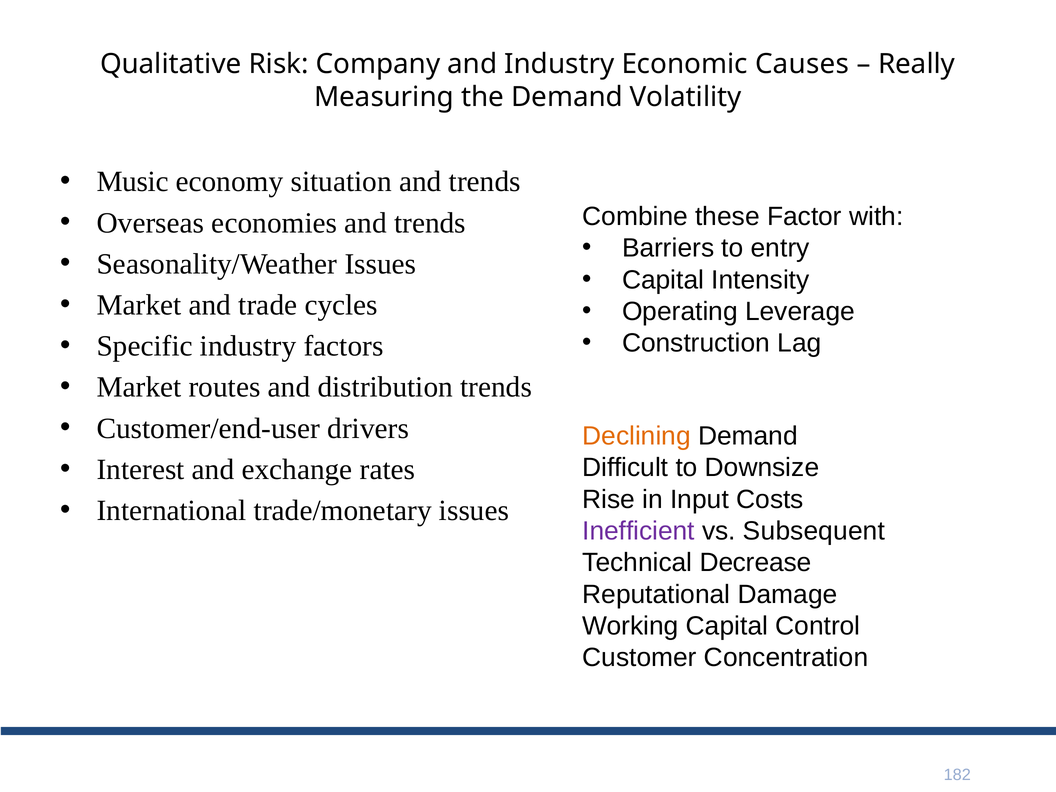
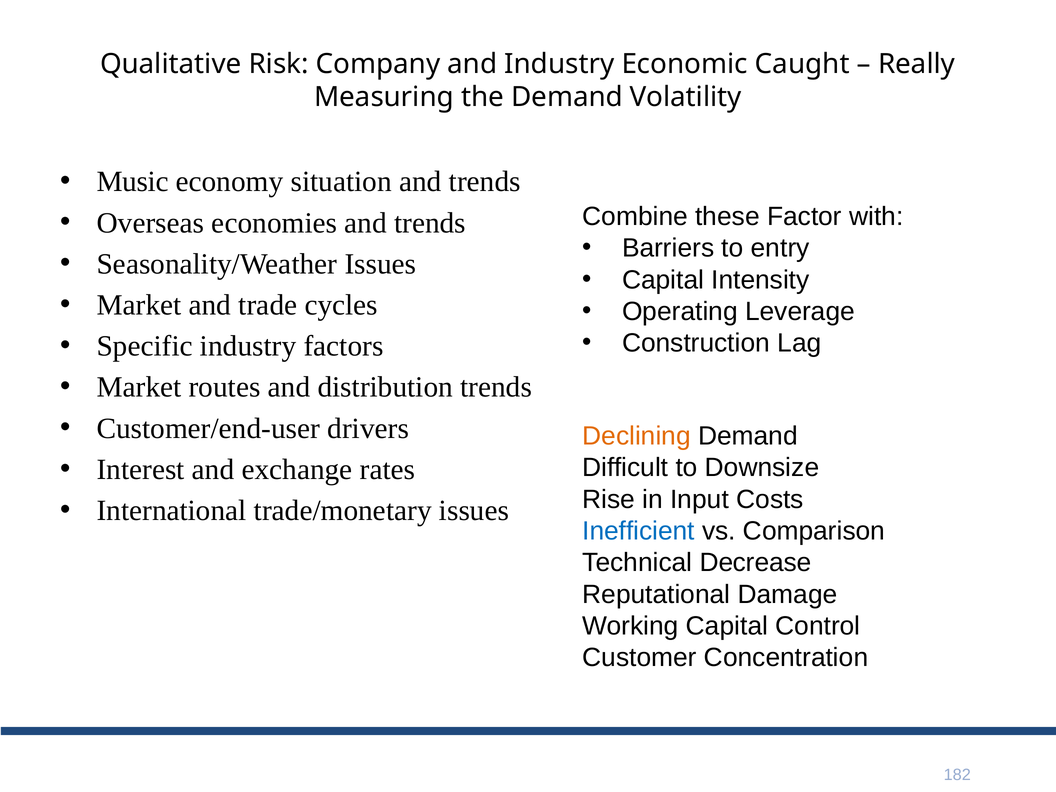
Causes: Causes -> Caught
Inefficient colour: purple -> blue
Subsequent: Subsequent -> Comparison
